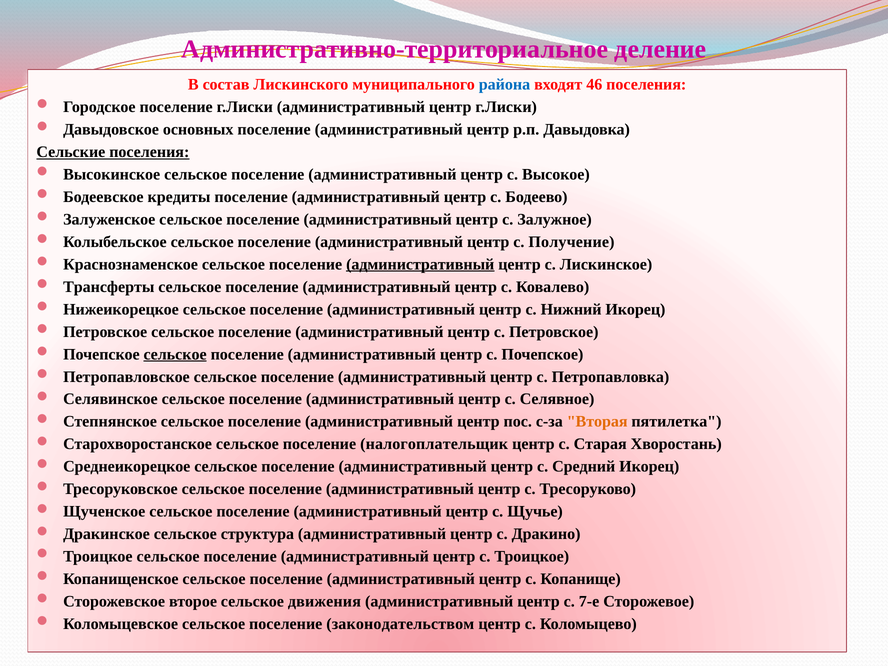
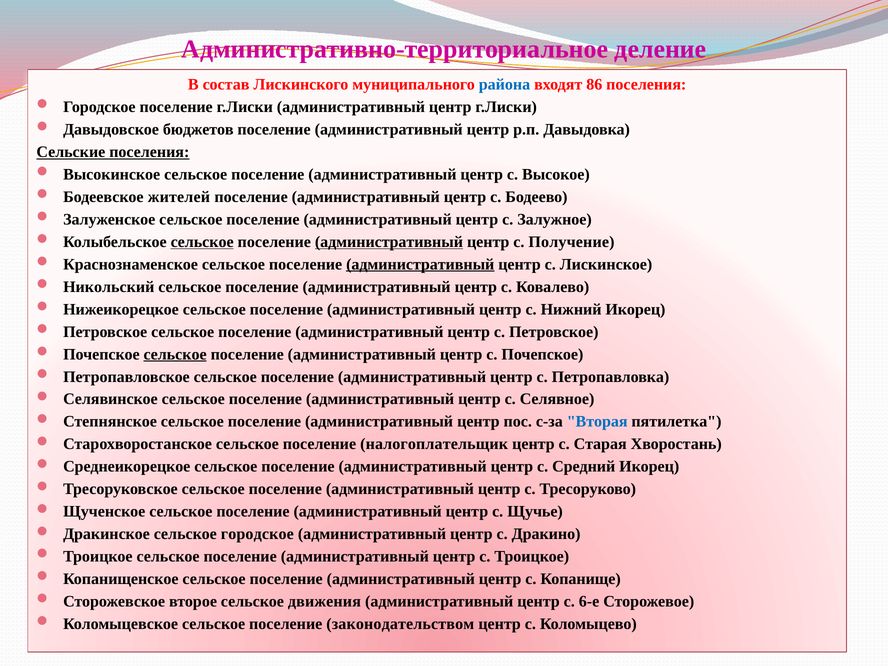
46: 46 -> 86
основных: основных -> бюджетов
кредиты: кредиты -> жителей
сельское at (202, 242) underline: none -> present
административный at (389, 242) underline: none -> present
Трансферты: Трансферты -> Никольский
Вторая colour: orange -> blue
сельское структура: структура -> городское
7-е: 7-е -> 6-е
